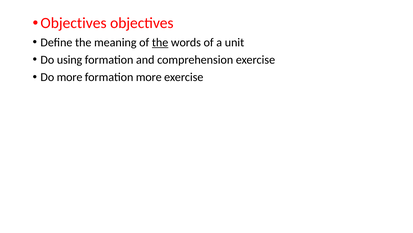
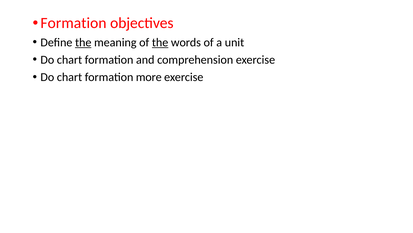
Objectives at (74, 23): Objectives -> Formation
the at (83, 42) underline: none -> present
using at (70, 60): using -> chart
more at (70, 77): more -> chart
